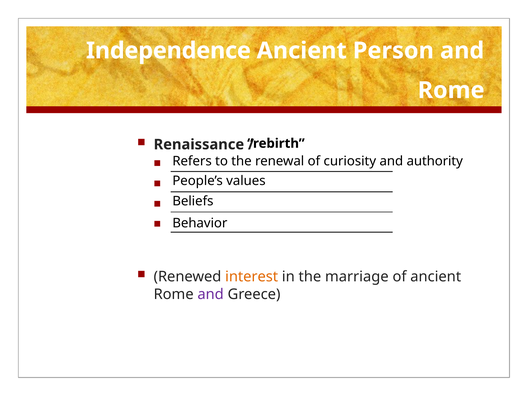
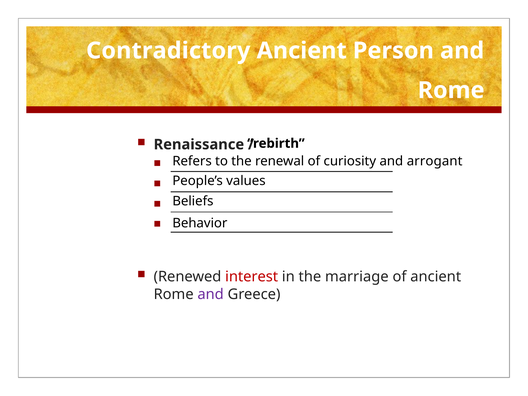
Independence: Independence -> Contradictory
authority: authority -> arrogant
interest colour: orange -> red
